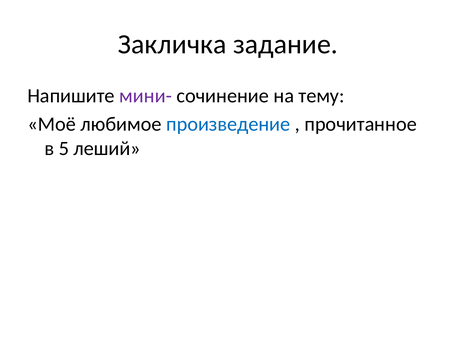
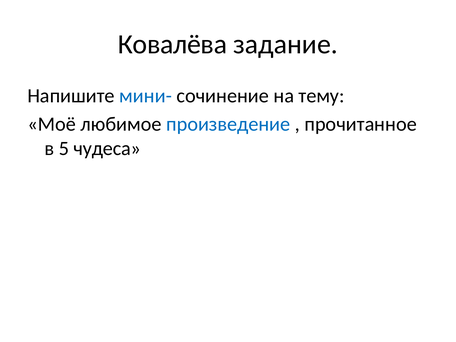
Закличка: Закличка -> Ковалёва
мини- colour: purple -> blue
леший: леший -> чудеса
